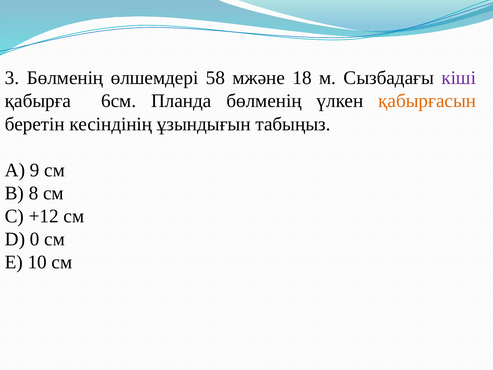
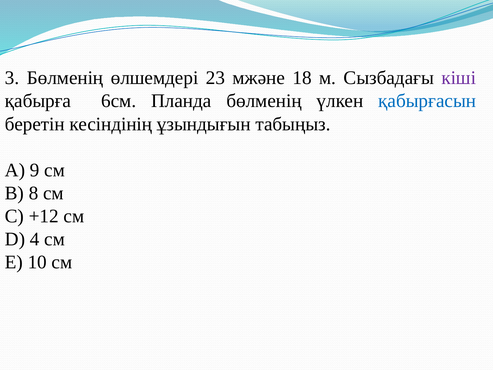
58: 58 -> 23
қабырғасын colour: orange -> blue
0: 0 -> 4
